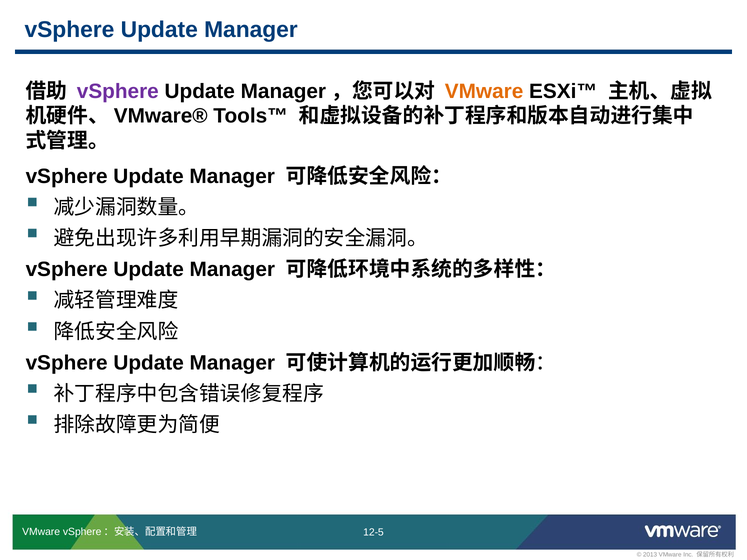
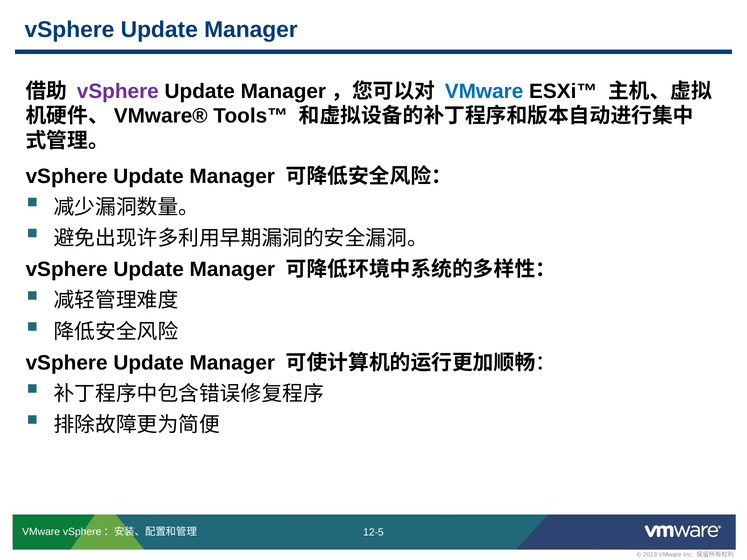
VMware at (484, 91) colour: orange -> blue
